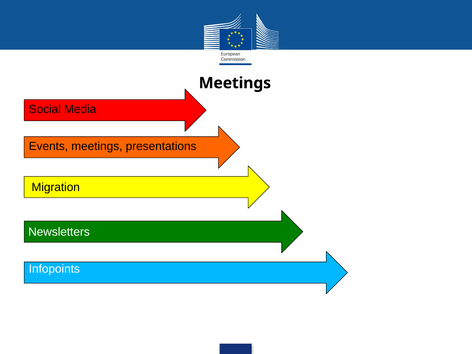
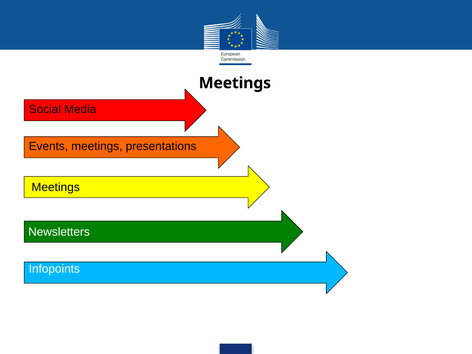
Migration at (56, 187): Migration -> Meetings
